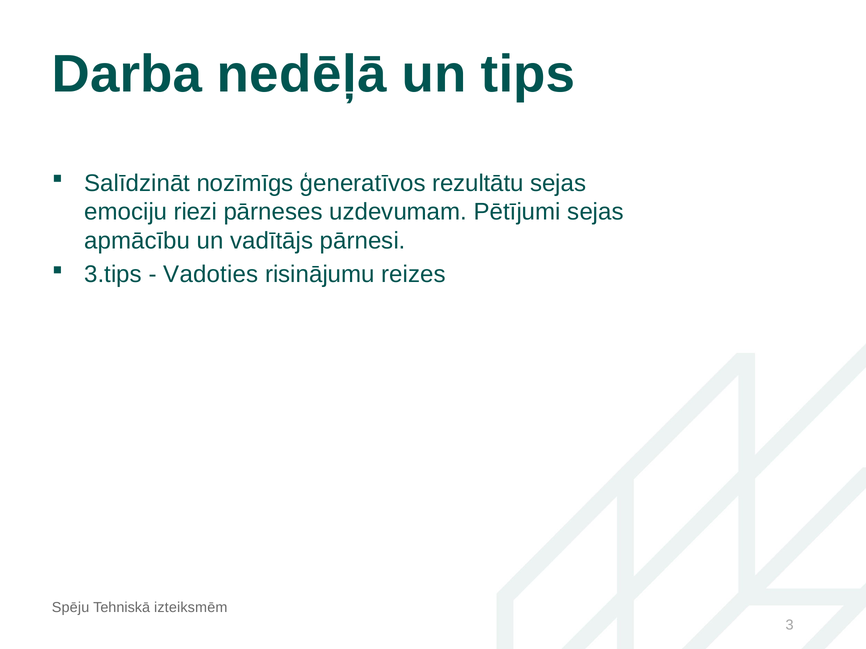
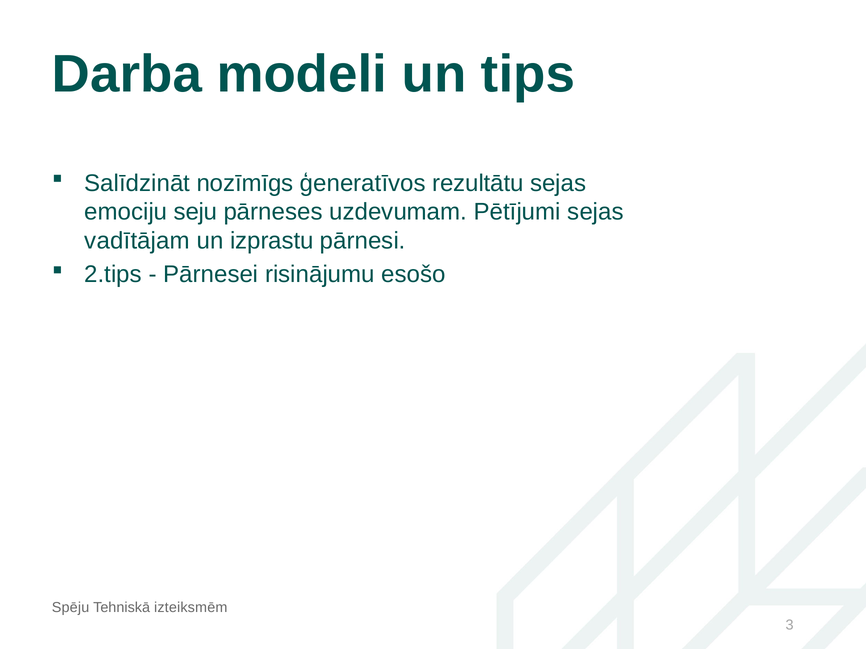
nedēļā: nedēļā -> modeli
riezi: riezi -> seju
apmācību: apmācību -> vadītājam
vadītājs: vadītājs -> izprastu
3.tips: 3.tips -> 2.tips
Vadoties: Vadoties -> Pārnesei
reizes: reizes -> esošo
